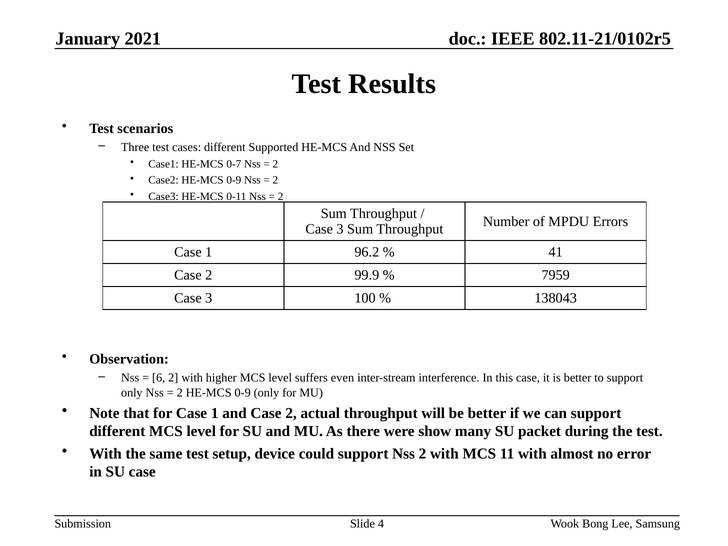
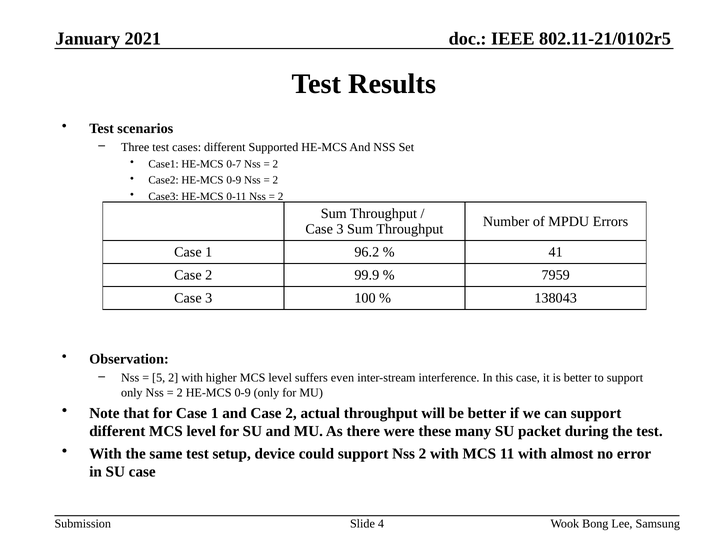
6: 6 -> 5
show: show -> these
